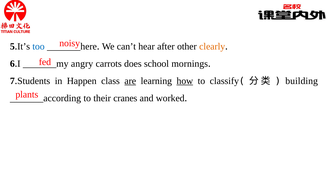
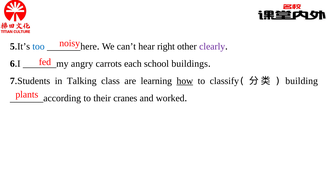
after: after -> right
clearly colour: orange -> purple
does: does -> each
mornings: mornings -> buildings
Happen: Happen -> Talking
are underline: present -> none
